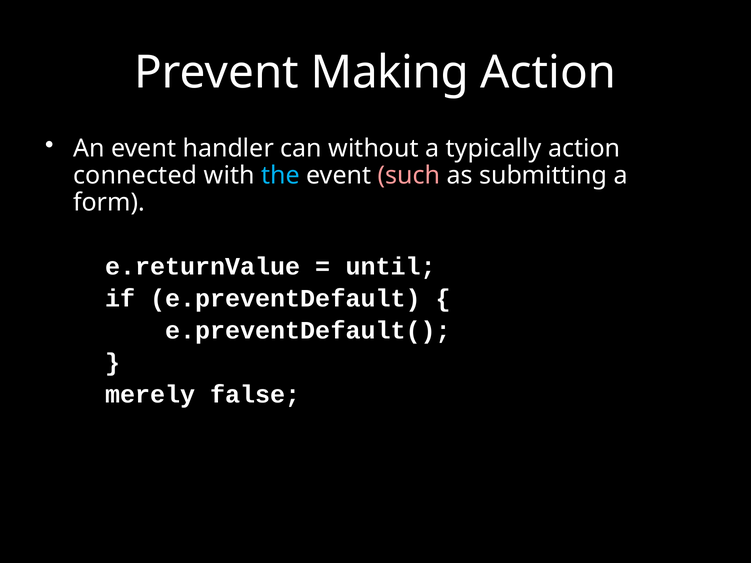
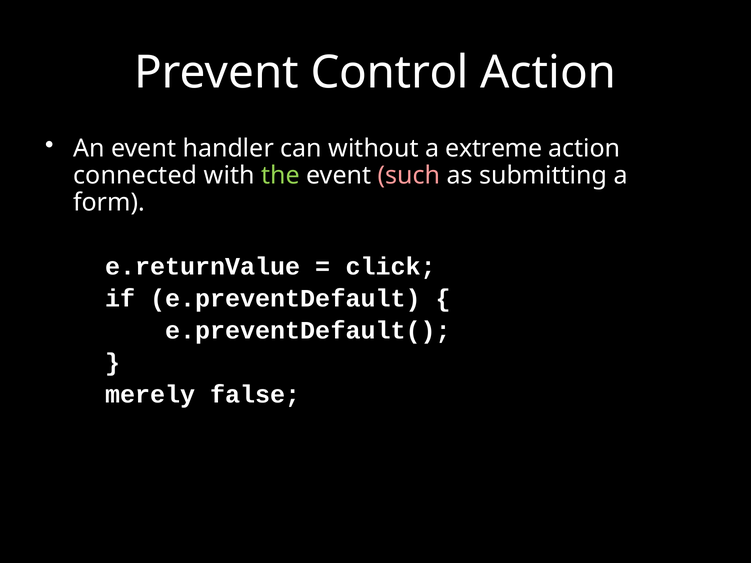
Making: Making -> Control
typically: typically -> extreme
the colour: light blue -> light green
until: until -> click
